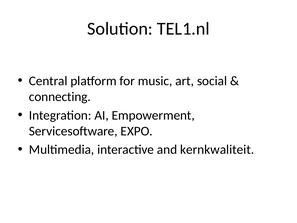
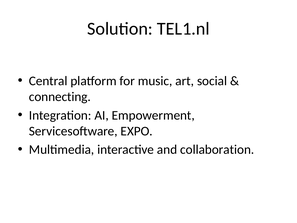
kernkwaliteit: kernkwaliteit -> collaboration
